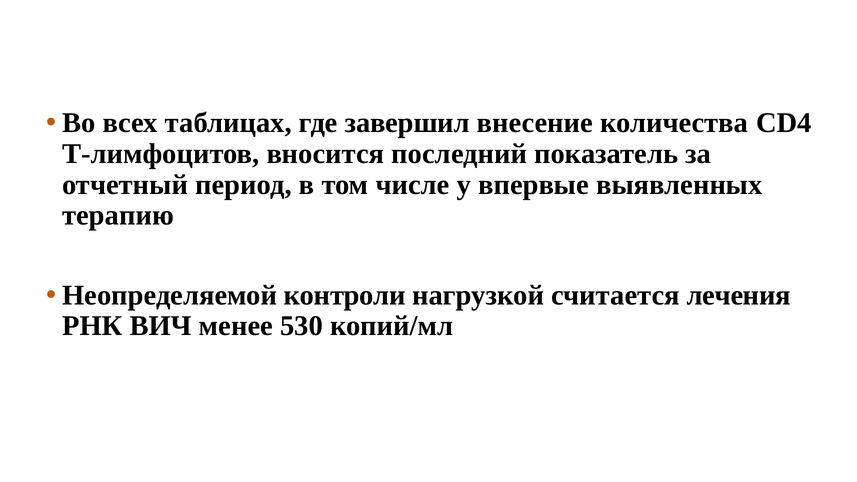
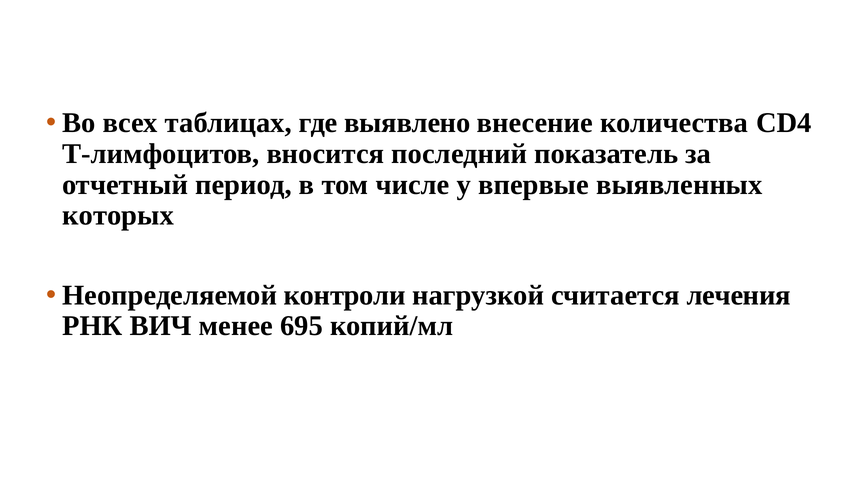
завершил: завершил -> выявлено
терапию: терапию -> которых
530: 530 -> 695
